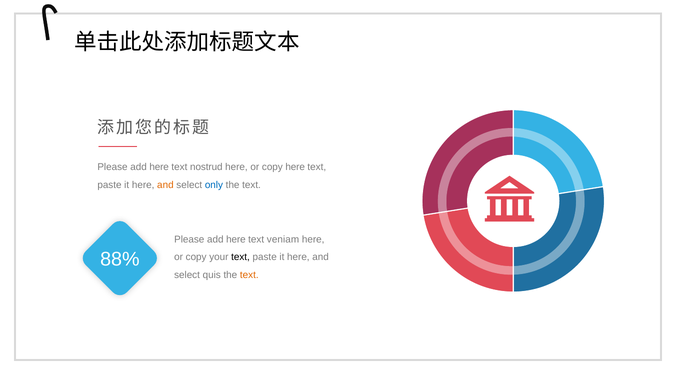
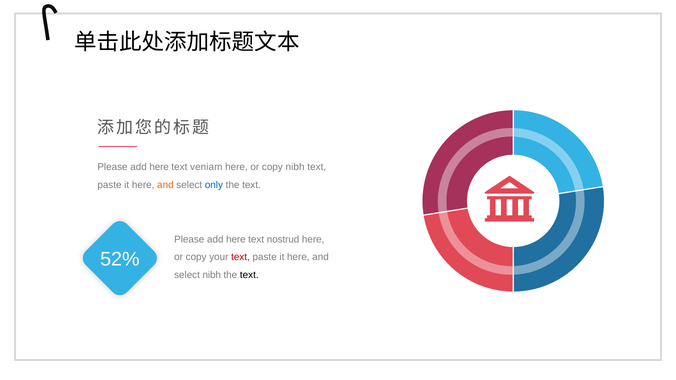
nostrud: nostrud -> veniam
copy here: here -> nibh
veniam: veniam -> nostrud
88%: 88% -> 52%
text at (241, 257) colour: black -> red
select quis: quis -> nibh
text at (249, 275) colour: orange -> black
